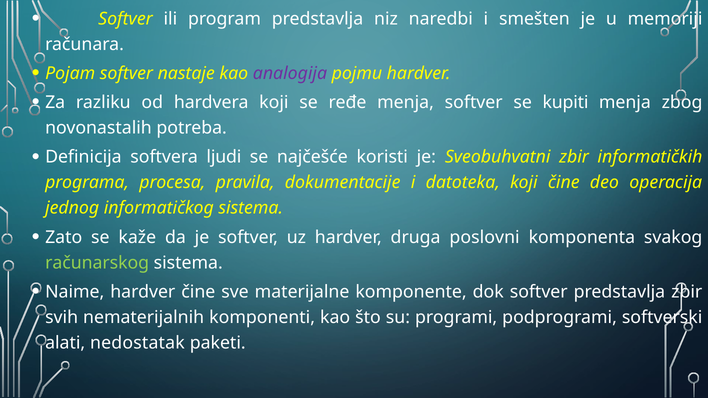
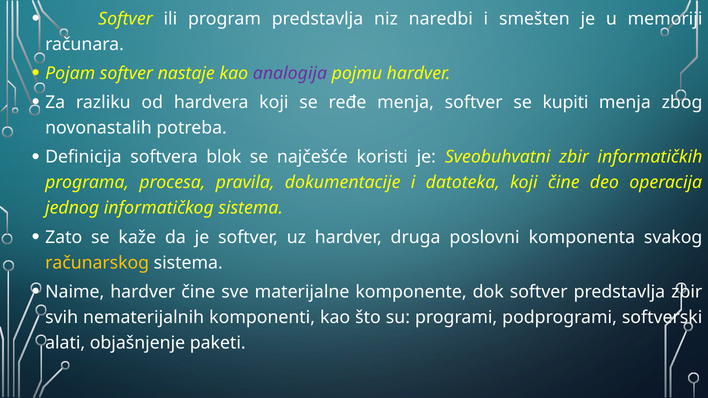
ljudi: ljudi -> blok
računarskog colour: light green -> yellow
nedostatak: nedostatak -> objašnjenje
